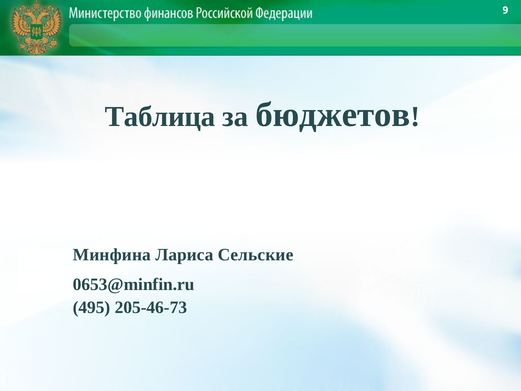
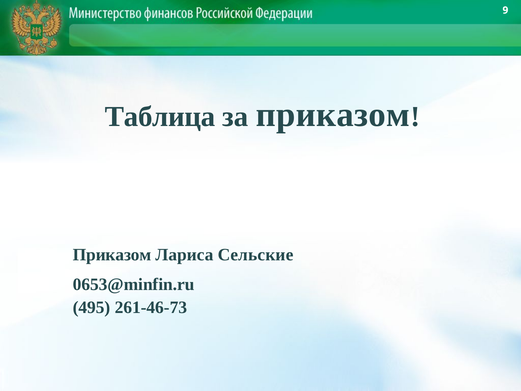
за бюджетов: бюджетов -> приказом
Минфина at (112, 255): Минфина -> Приказом
205-46-73: 205-46-73 -> 261-46-73
